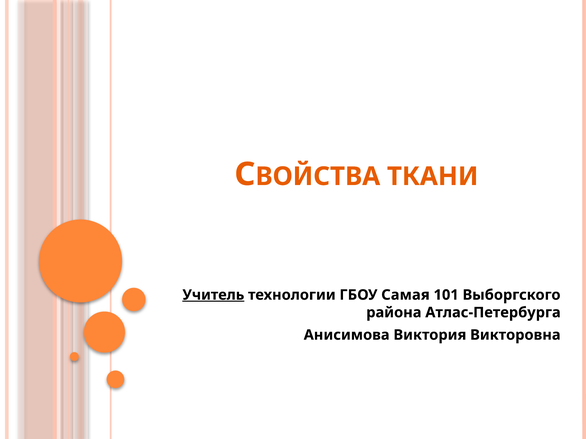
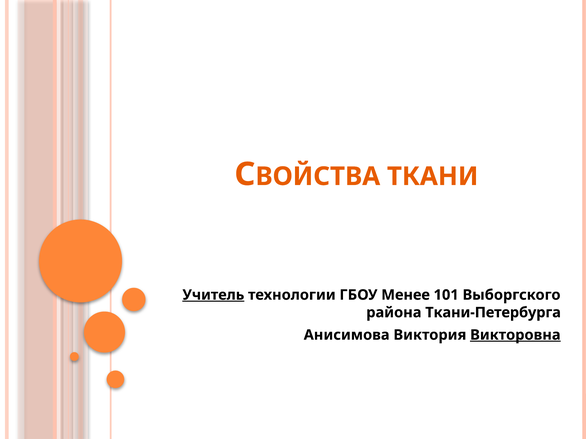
Самая: Самая -> Менее
Атлас-Петербурга: Атлас-Петербурга -> Ткани-Петербурга
Викторовна underline: none -> present
